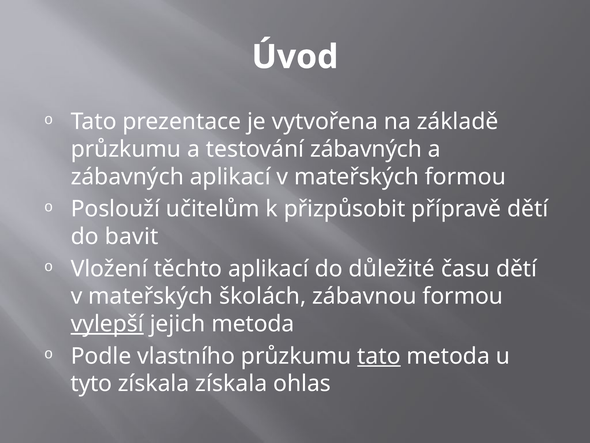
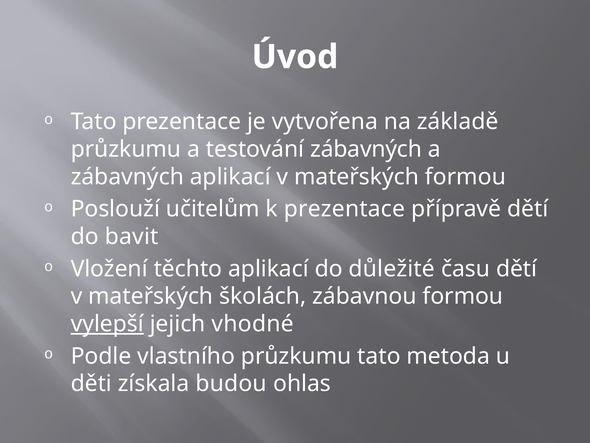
k přizpůsobit: přizpůsobit -> prezentace
jejich metoda: metoda -> vhodné
tato at (379, 356) underline: present -> none
tyto: tyto -> děti
získala získala: získala -> budou
